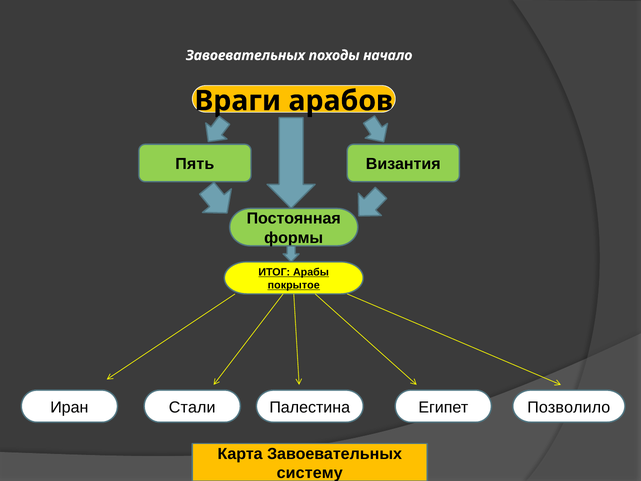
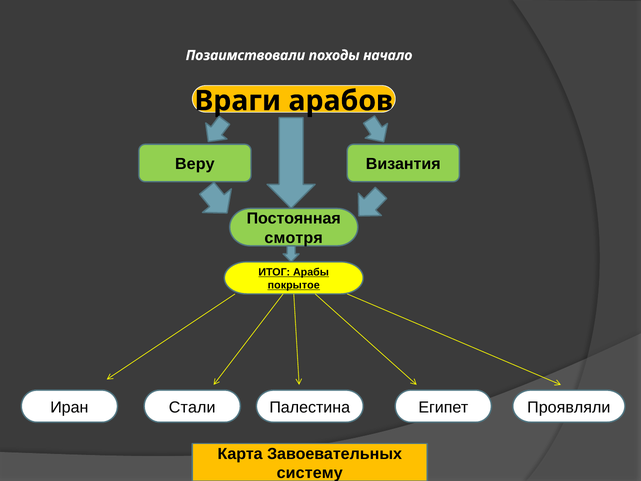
Завоевательных at (245, 55): Завоевательных -> Позаимствовали
Пять: Пять -> Веру
формы: формы -> смотря
Позволило: Позволило -> Проявляли
